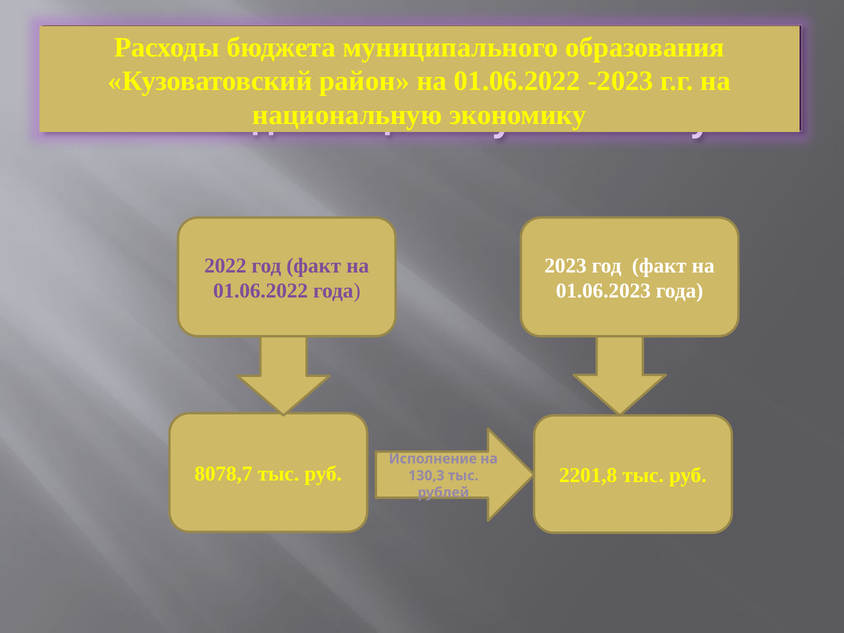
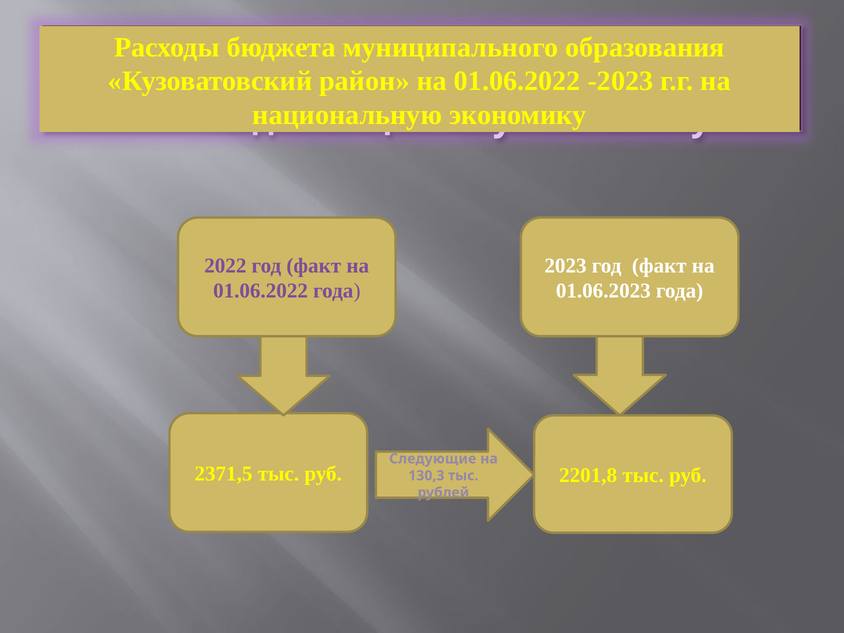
Исполнение: Исполнение -> Следующие
8078,7: 8078,7 -> 2371,5
